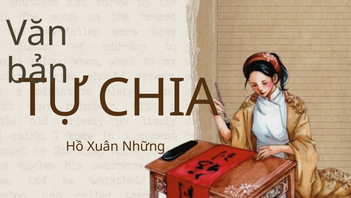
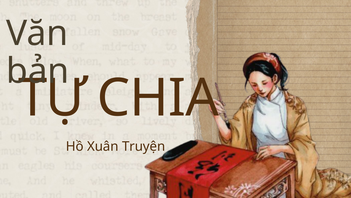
Những: Những -> Truyện
